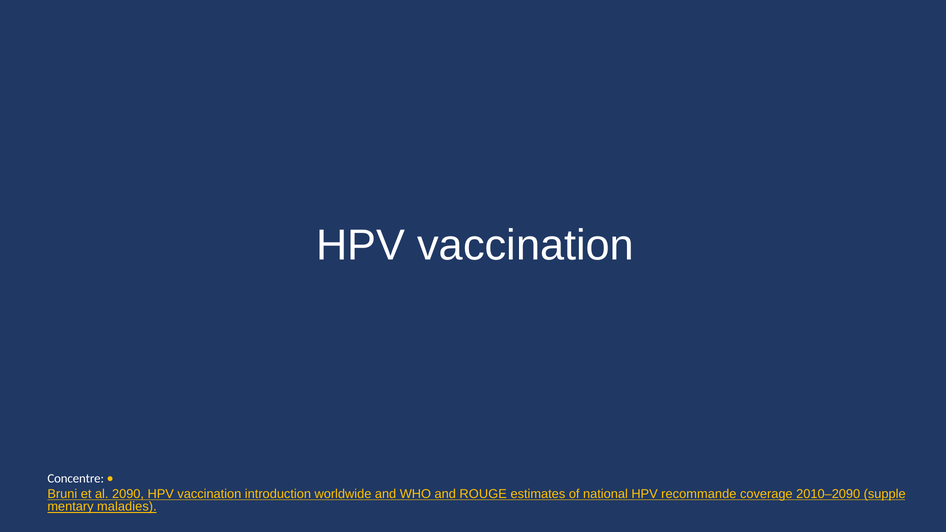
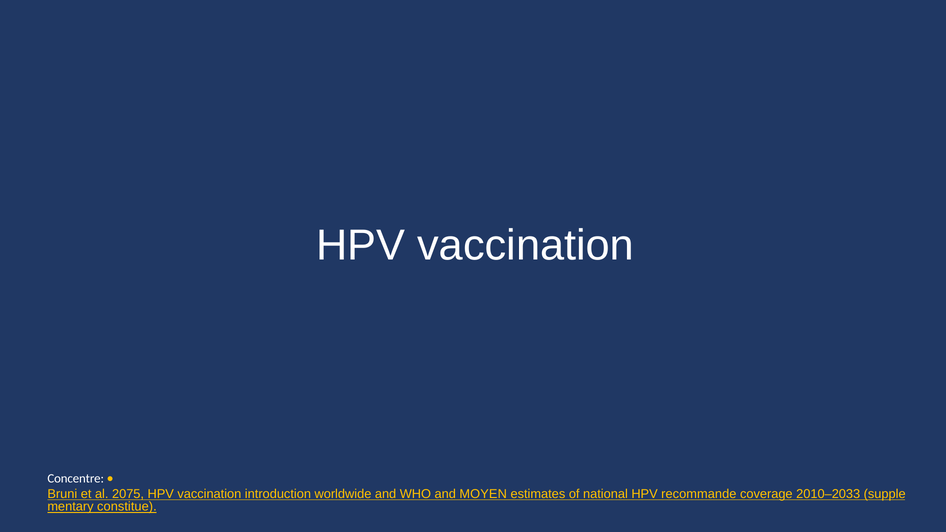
2090: 2090 -> 2075
ROUGE: ROUGE -> MOYEN
2010–2090: 2010–2090 -> 2010–2033
maladies: maladies -> constitue
